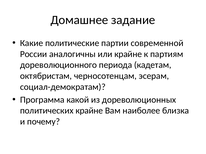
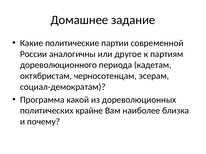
или крайне: крайне -> другое
